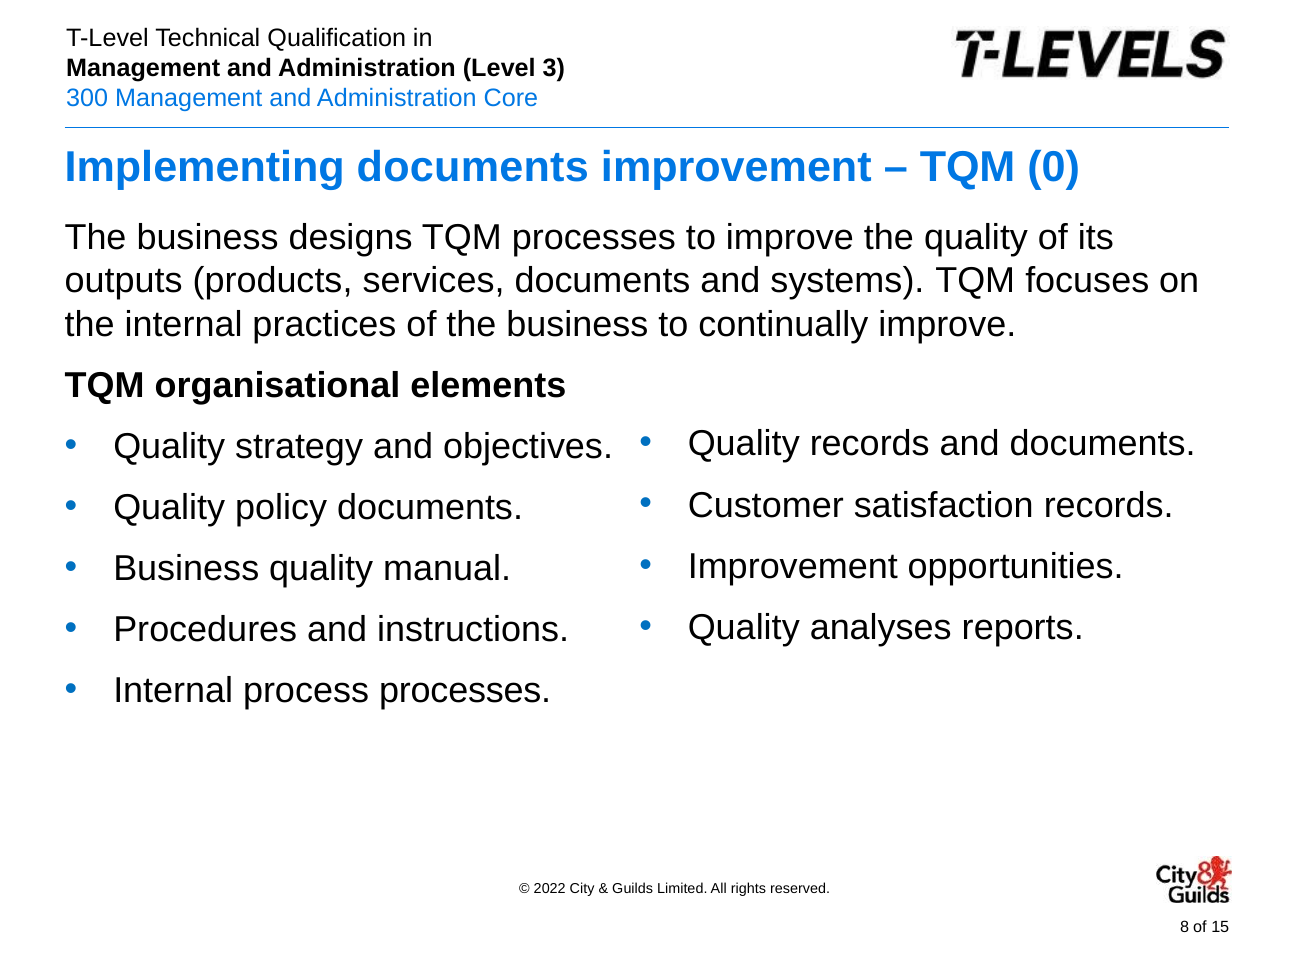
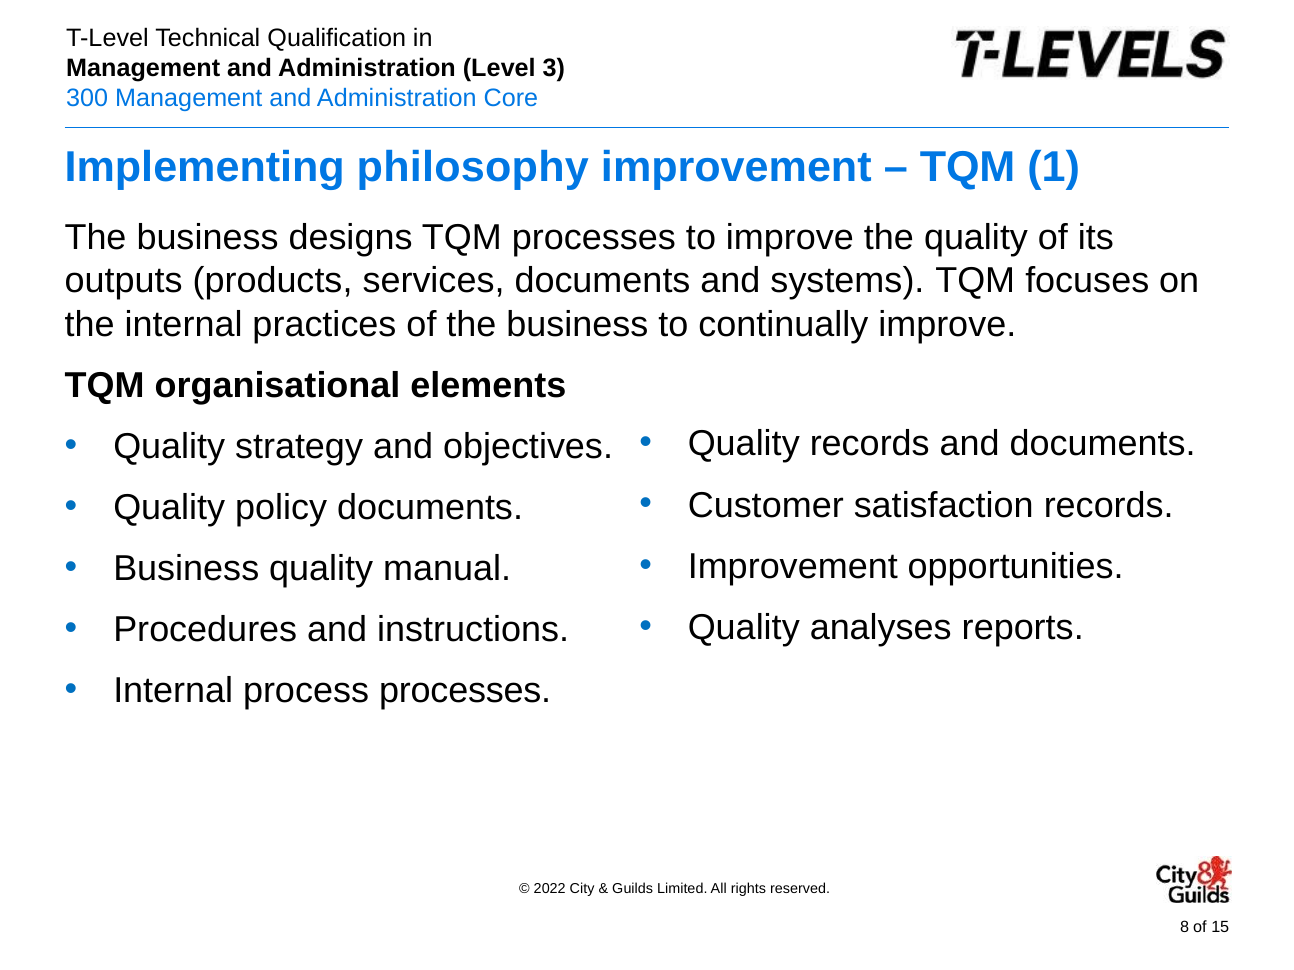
Implementing documents: documents -> philosophy
0: 0 -> 1
